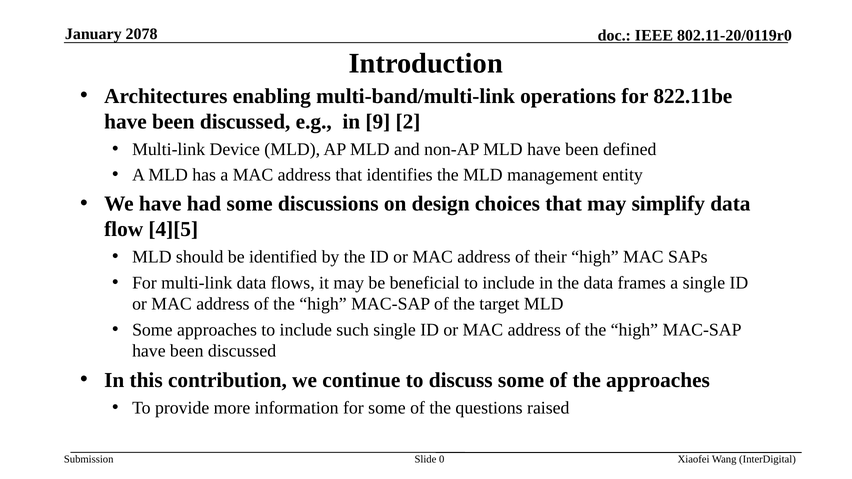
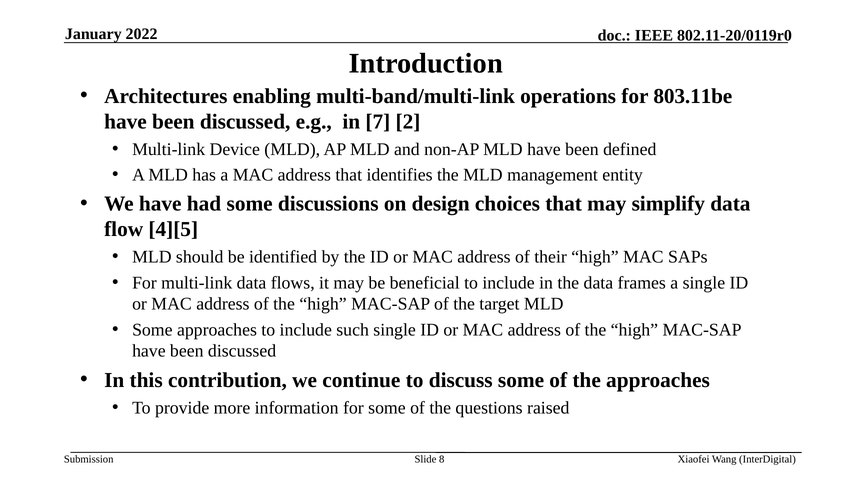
2078: 2078 -> 2022
822.11be: 822.11be -> 803.11be
9: 9 -> 7
0: 0 -> 8
